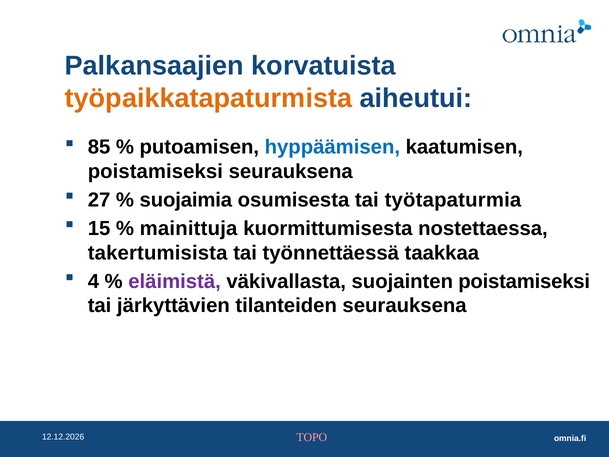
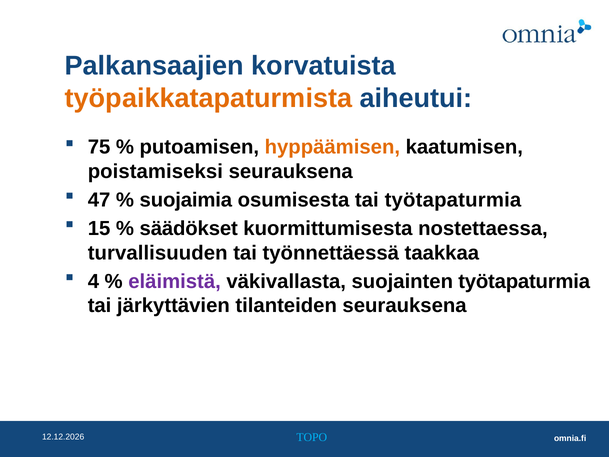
85: 85 -> 75
hyppäämisen colour: blue -> orange
27: 27 -> 47
mainittuja: mainittuja -> säädökset
takertumisista: takertumisista -> turvallisuuden
suojainten poistamiseksi: poistamiseksi -> työtapaturmia
TOPO colour: pink -> light blue
